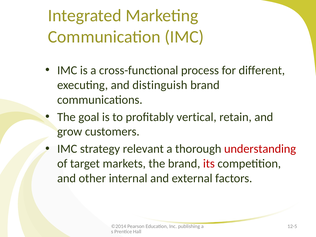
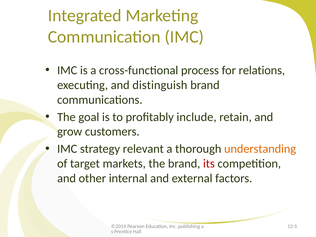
different: different -> relations
vertical: vertical -> include
understanding colour: red -> orange
